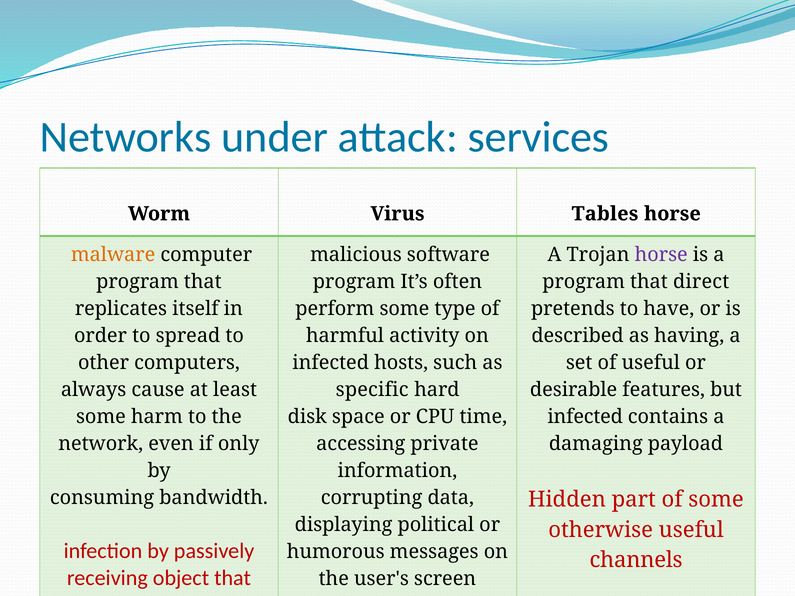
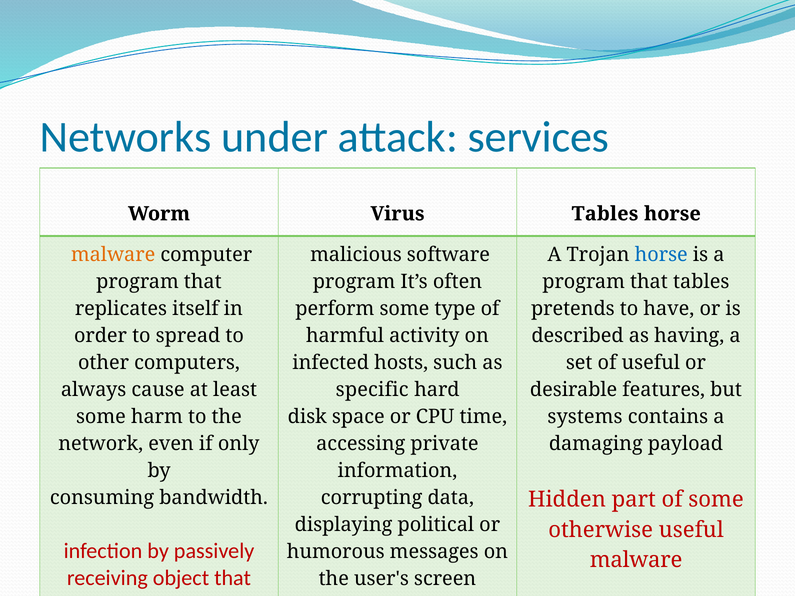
horse at (661, 255) colour: purple -> blue
that direct: direct -> tables
infected at (585, 417): infected -> systems
channels at (636, 560): channels -> malware
